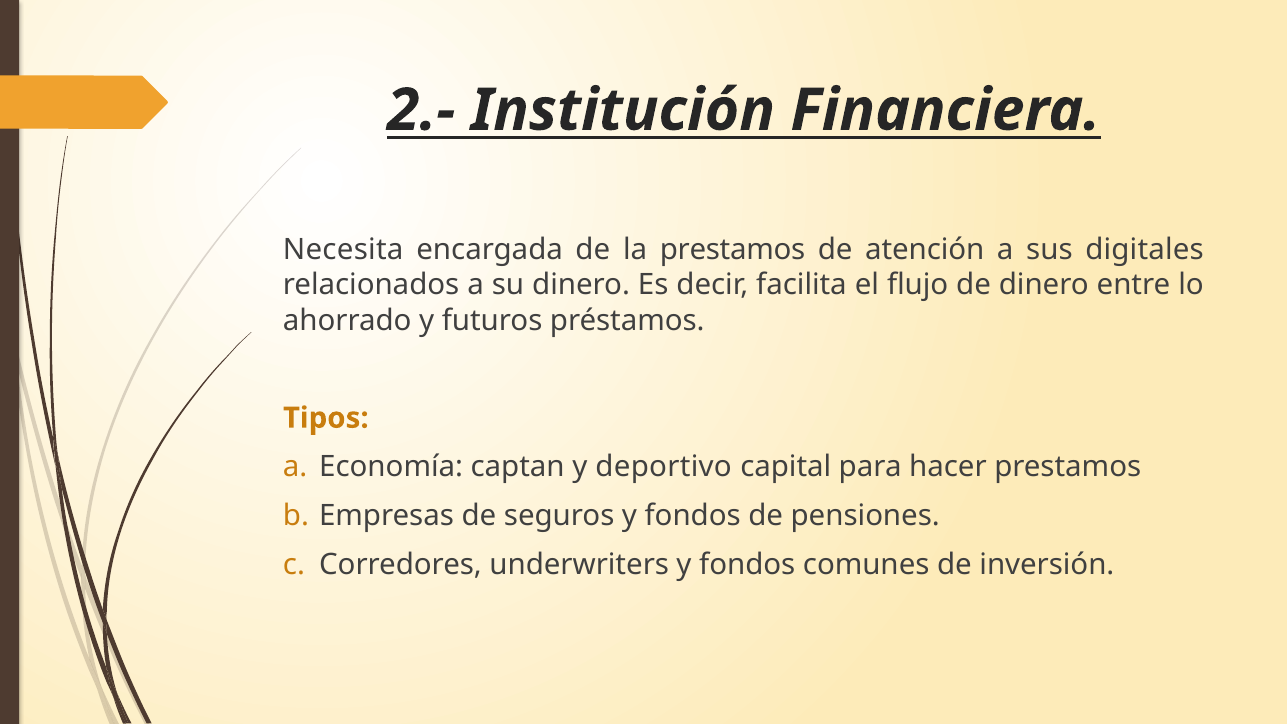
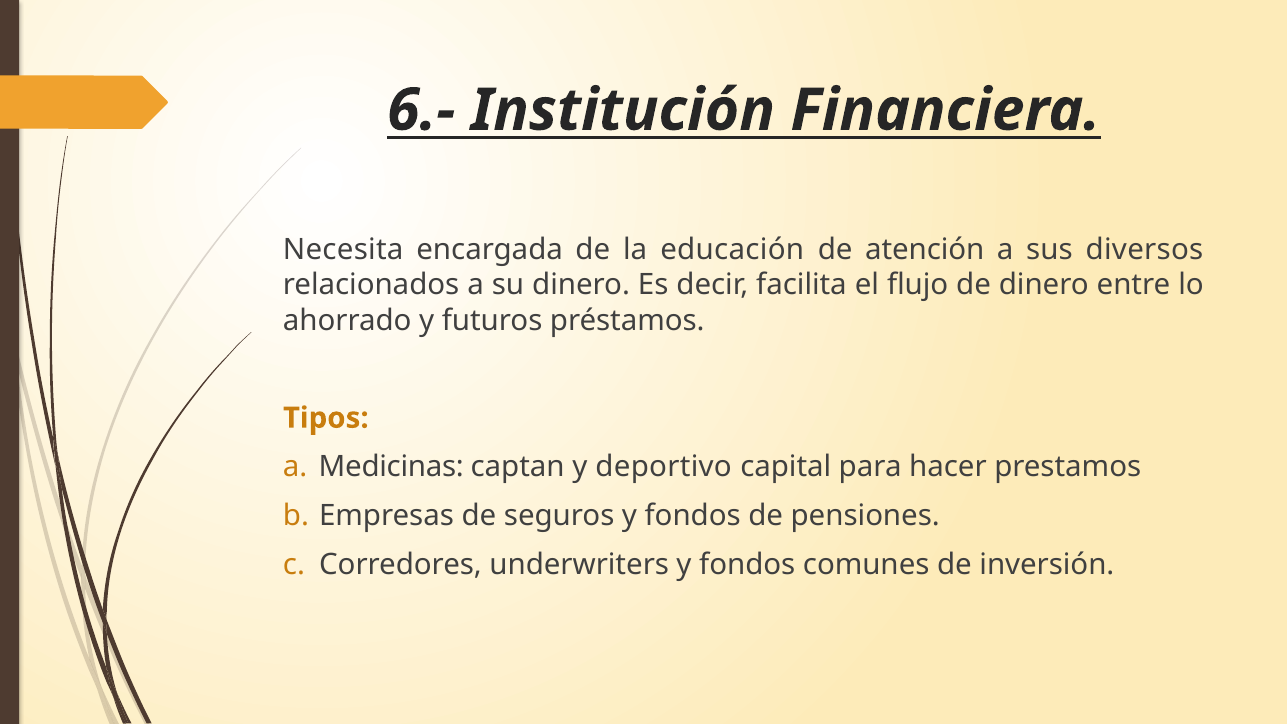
2.-: 2.- -> 6.-
la prestamos: prestamos -> educación
digitales: digitales -> diversos
Economía: Economía -> Medicinas
